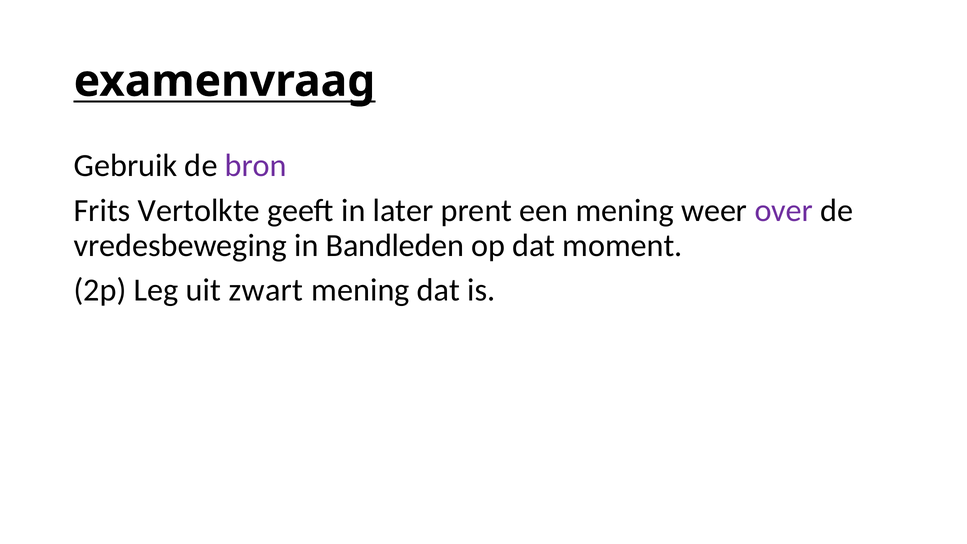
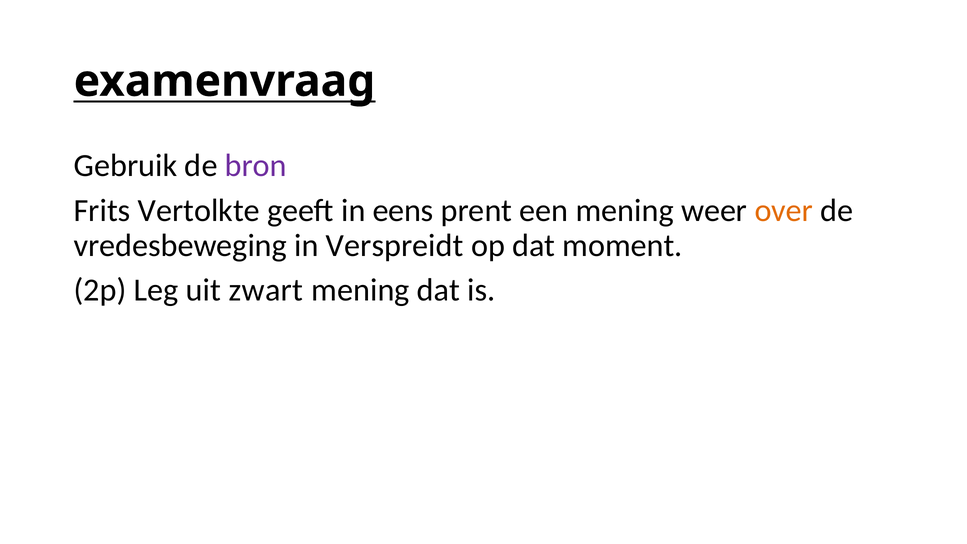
later: later -> eens
over colour: purple -> orange
Bandleden: Bandleden -> Verspreidt
